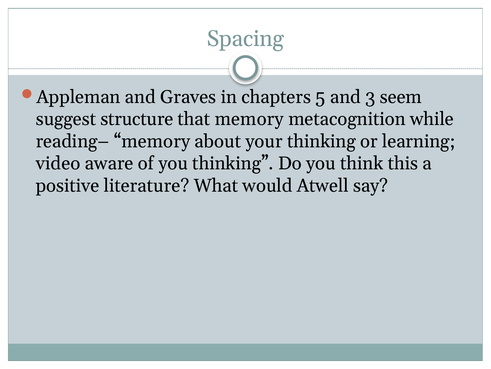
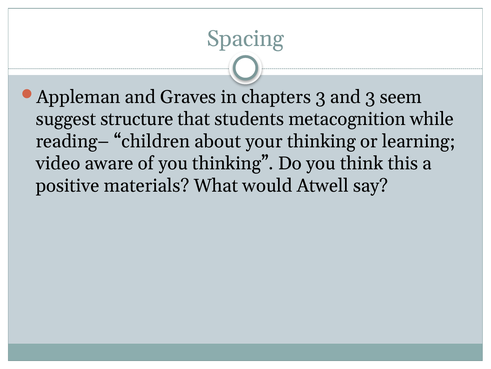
chapters 5: 5 -> 3
that memory: memory -> students
reading– memory: memory -> children
literature: literature -> materials
